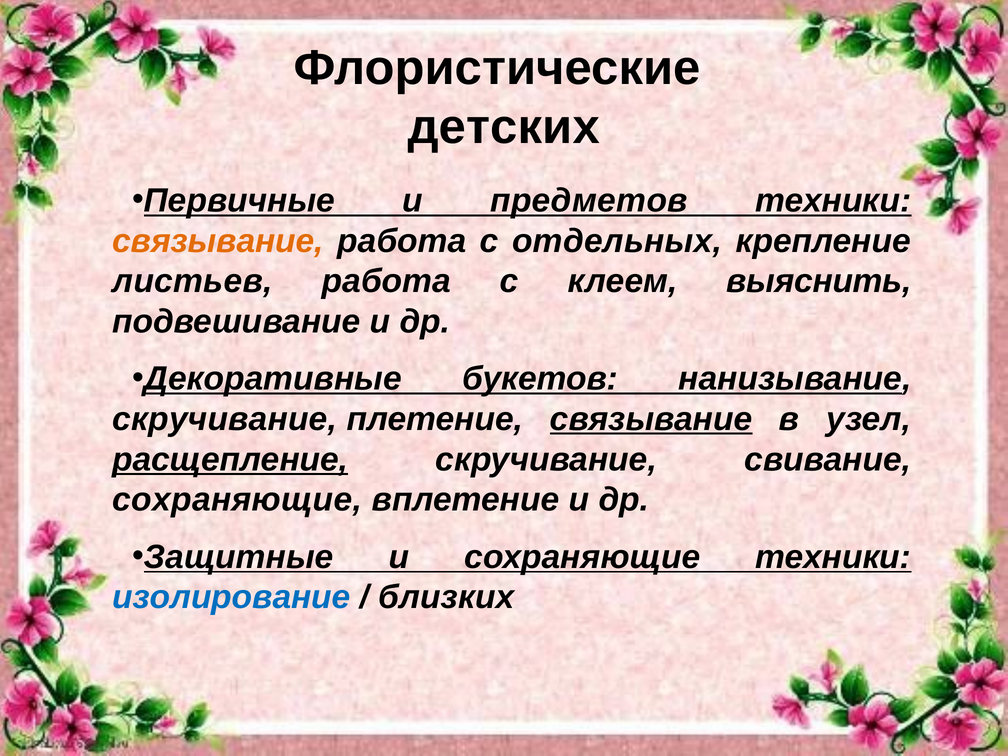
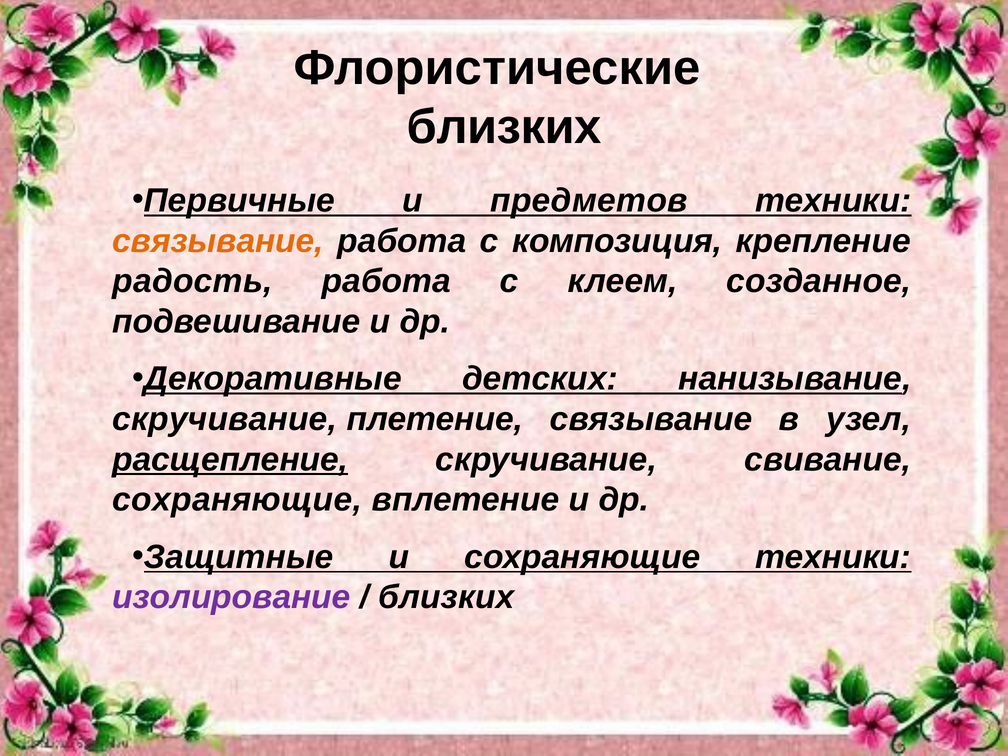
детских at (504, 127): детских -> близких
отдельных: отдельных -> композиция
листьев: листьев -> радость
выяснить: выяснить -> созданное
букетов: букетов -> детских
связывание at (651, 419) underline: present -> none
изолирование colour: blue -> purple
